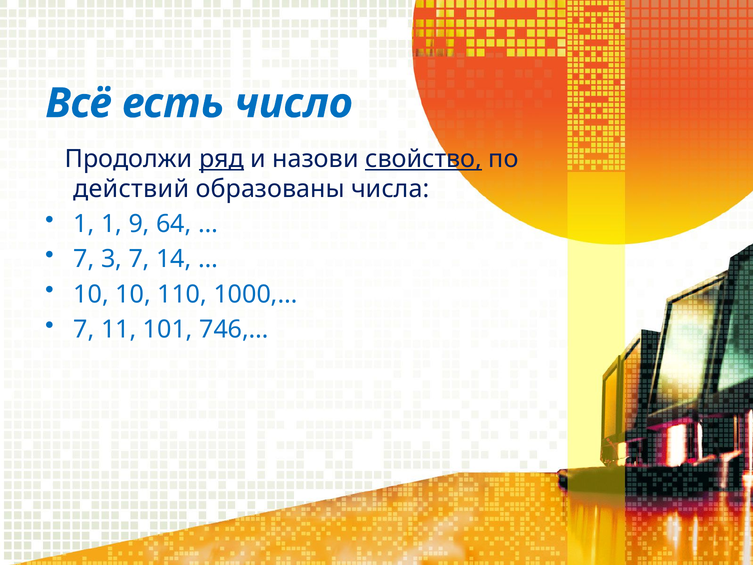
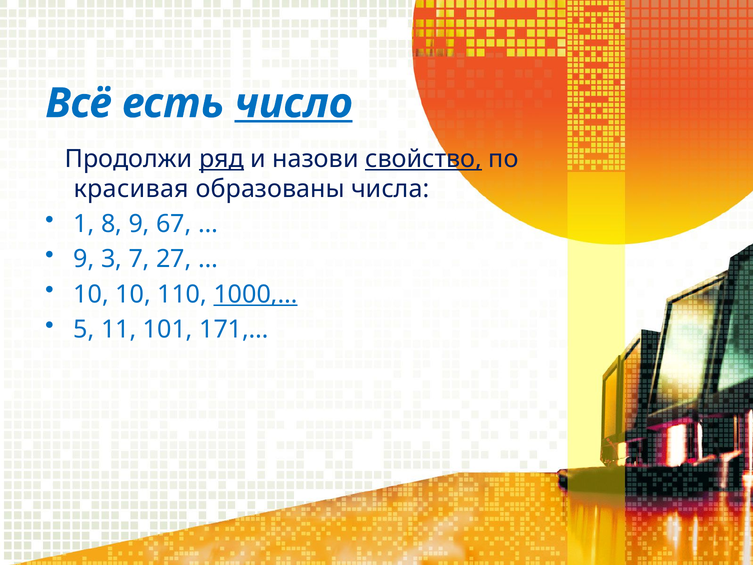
число underline: none -> present
действий: действий -> красивая
1 1: 1 -> 8
64: 64 -> 67
7 at (84, 259): 7 -> 9
14: 14 -> 27
1000,… underline: none -> present
7 at (84, 329): 7 -> 5
746,…: 746,… -> 171,…
